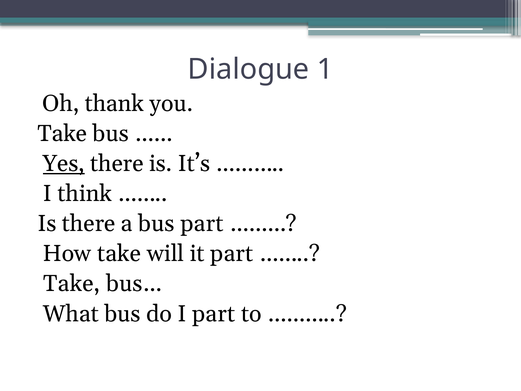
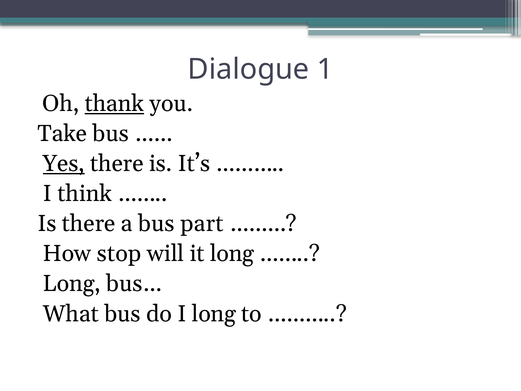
thank underline: none -> present
How take: take -> stop
it part: part -> long
Take at (72, 284): Take -> Long
I part: part -> long
